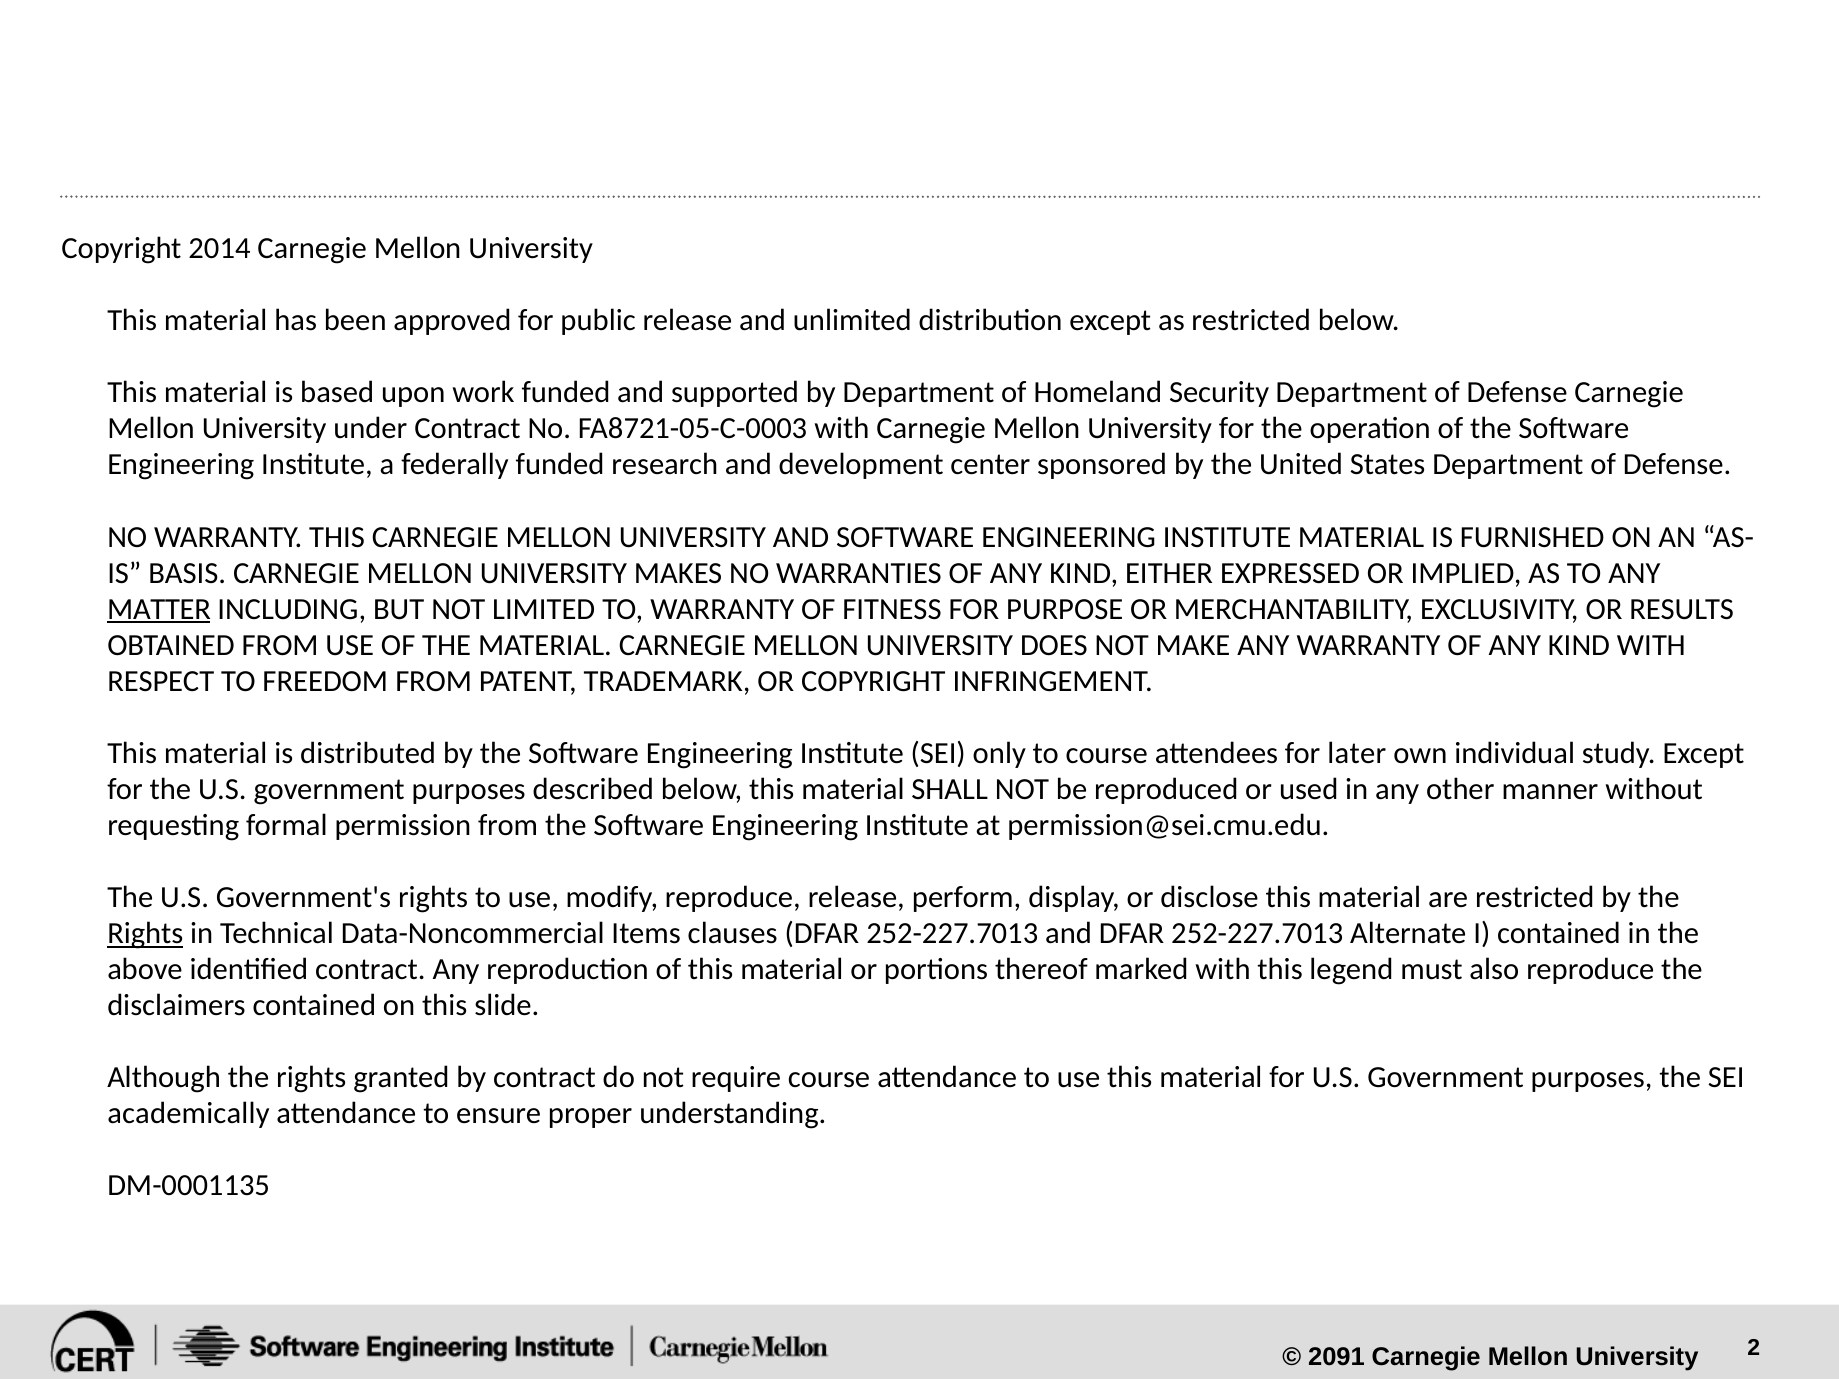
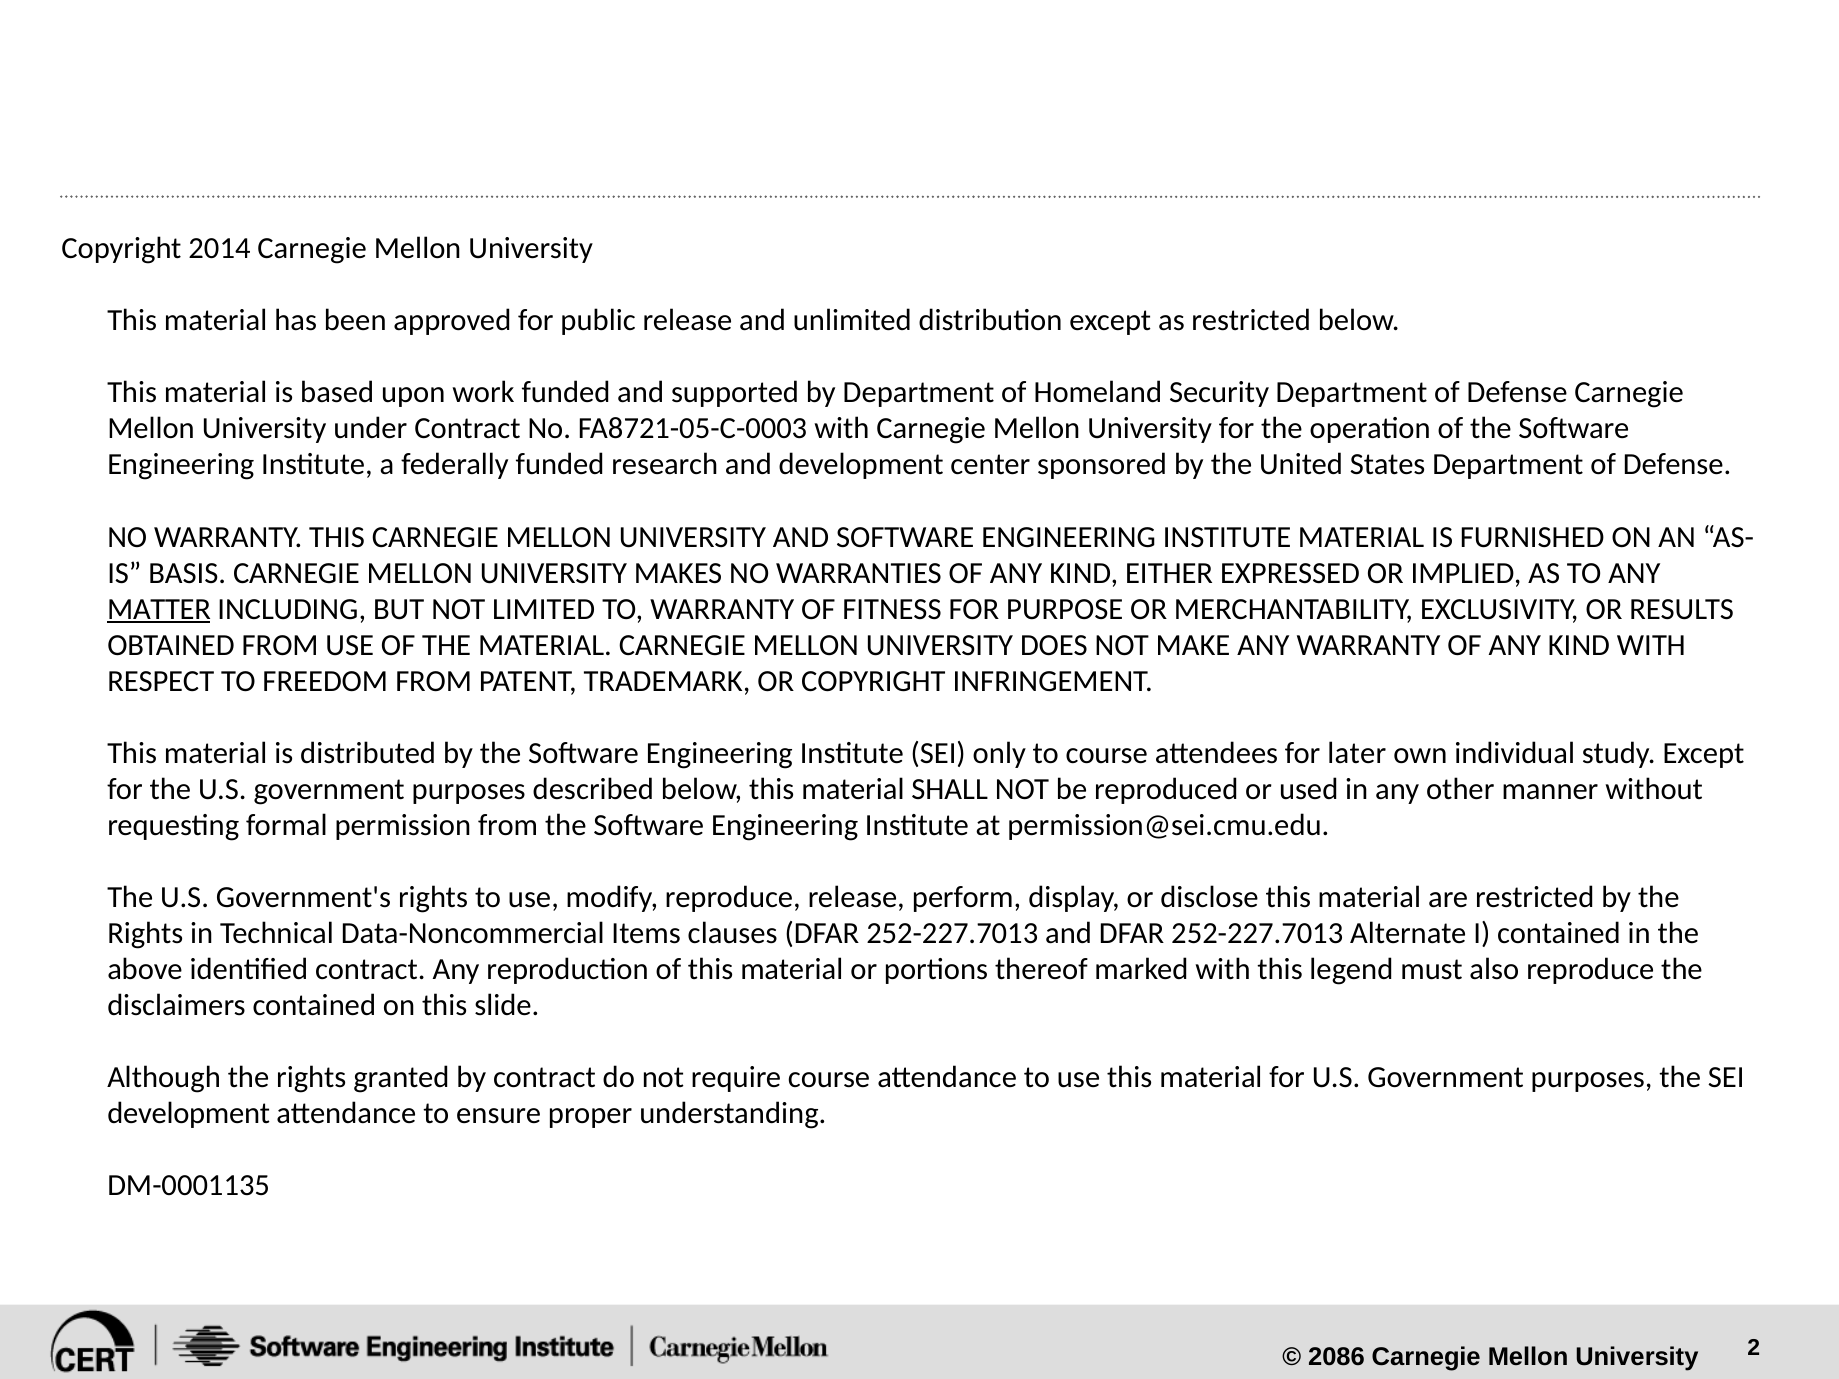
Rights at (145, 934) underline: present -> none
academically at (188, 1114): academically -> development
2091: 2091 -> 2086
